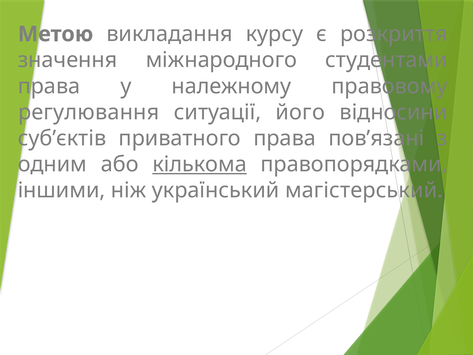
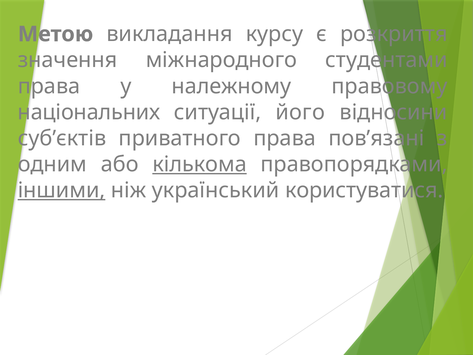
регулювання: регулювання -> національних
іншими underline: none -> present
магістерський: магістерський -> користуватися
